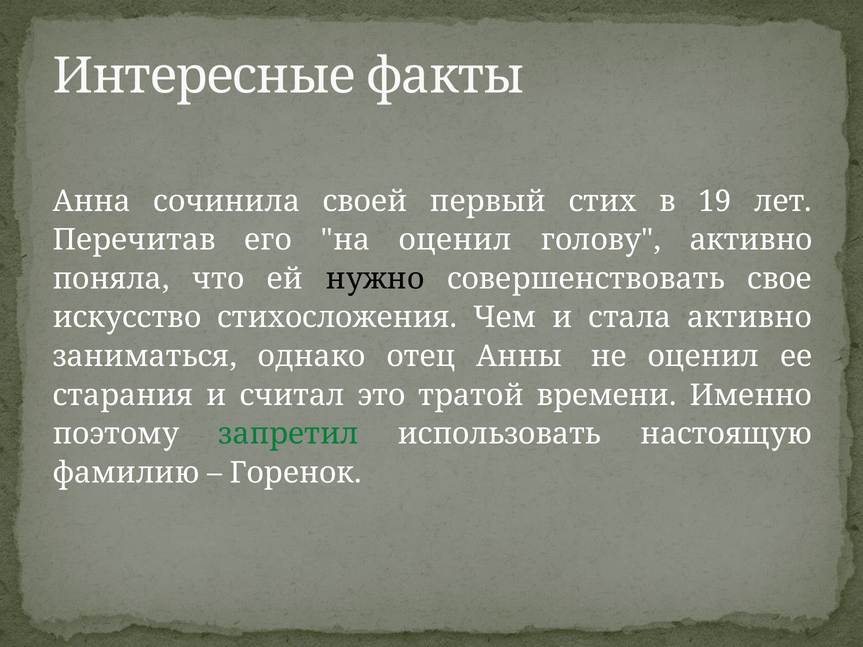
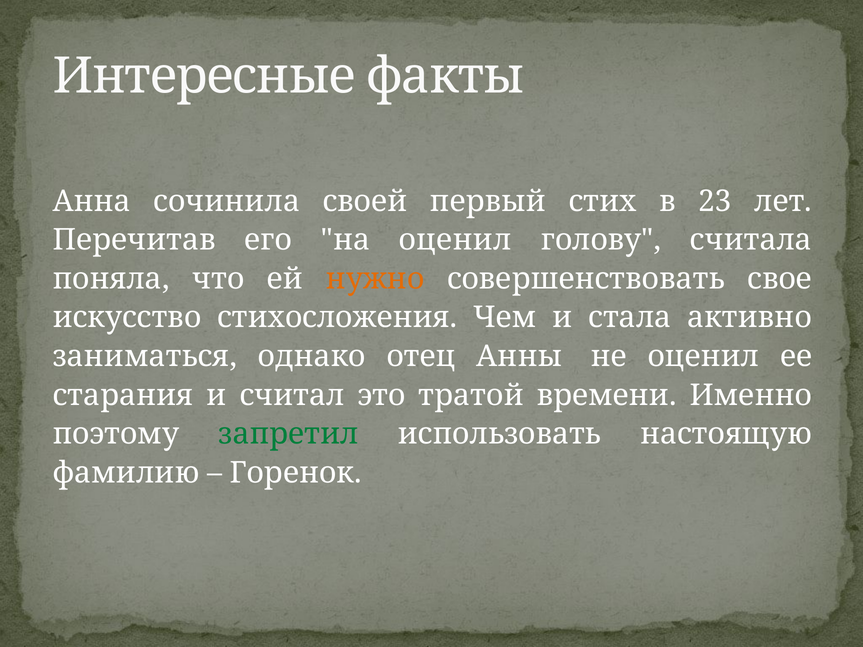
19: 19 -> 23
голову активно: активно -> считала
нужно colour: black -> orange
